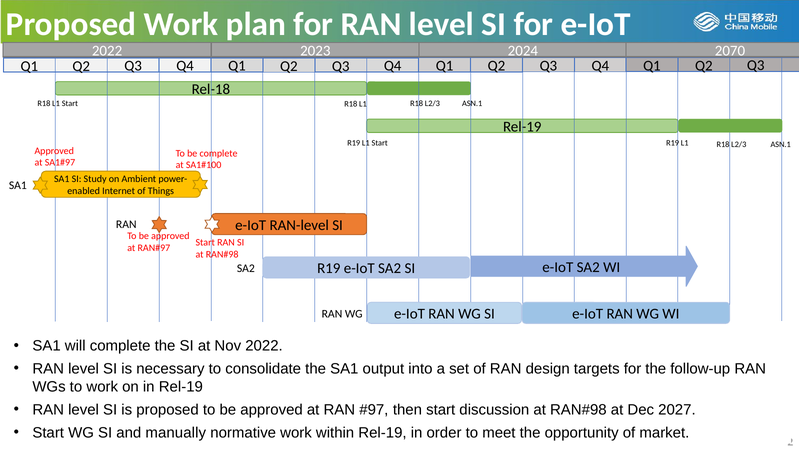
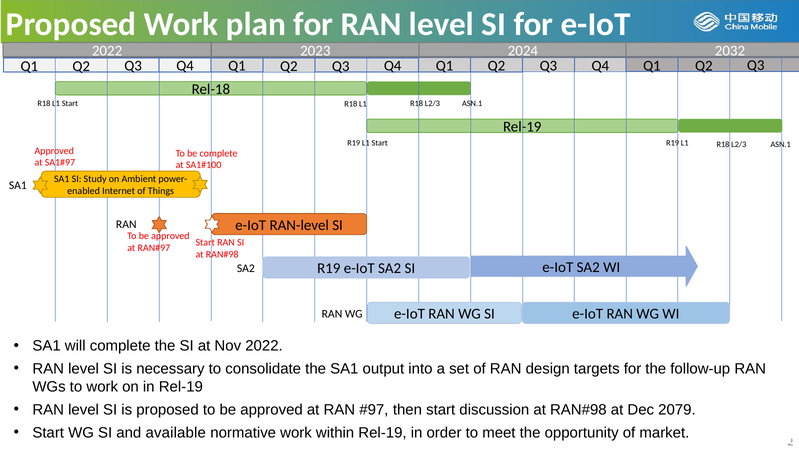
2070: 2070 -> 2032
2027: 2027 -> 2079
manually: manually -> available
